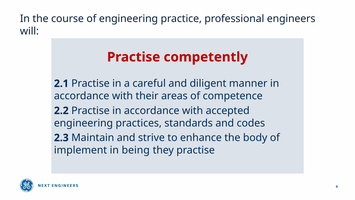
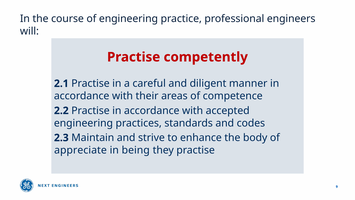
implement: implement -> appreciate
